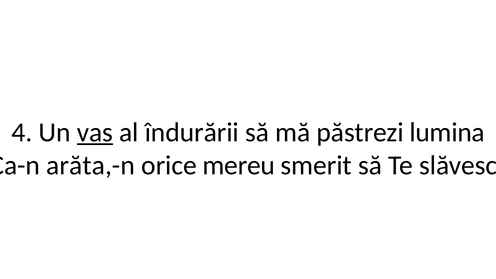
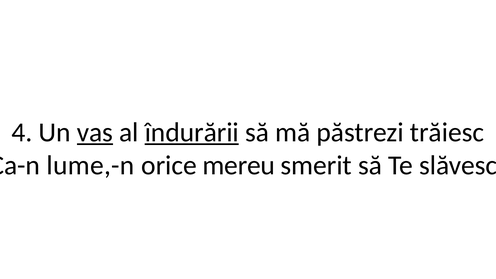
îndurării underline: none -> present
lumina: lumina -> trăiesc
arăta,-n: arăta,-n -> lume,-n
